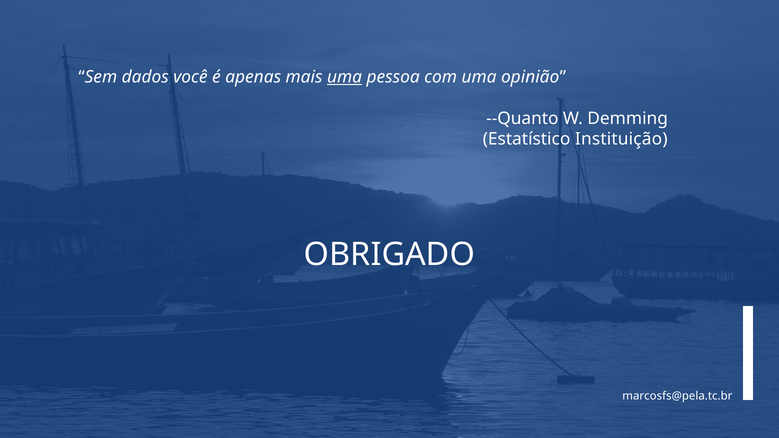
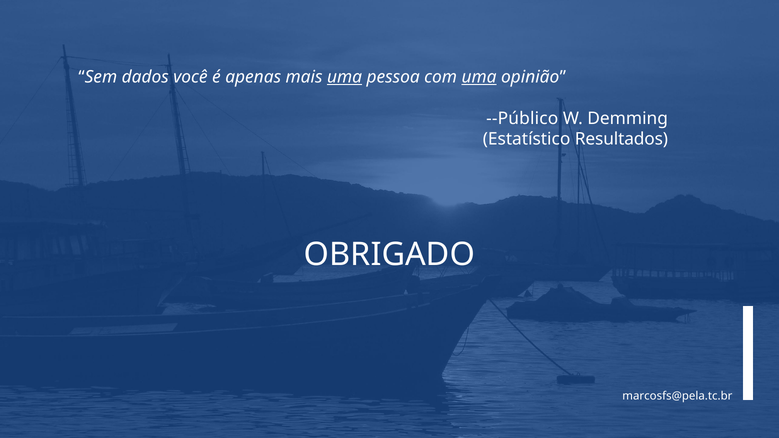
uma at (479, 77) underline: none -> present
--Quanto: --Quanto -> --Público
Instituição: Instituição -> Resultados
